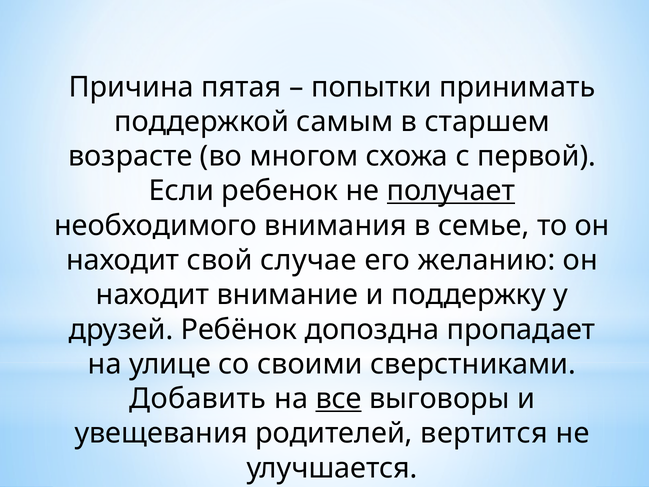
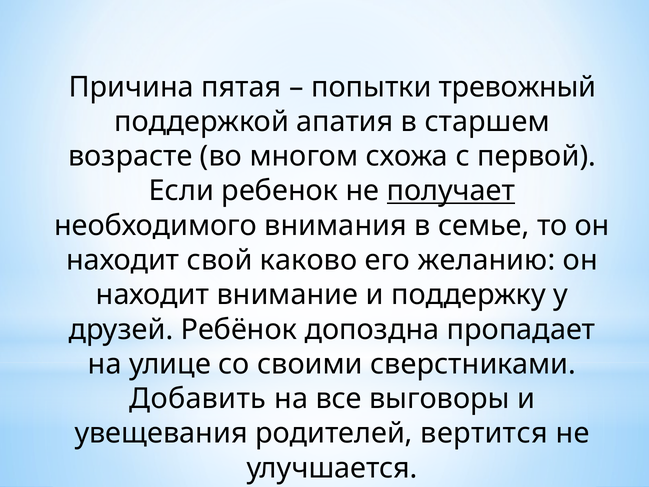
принимать: принимать -> тревожный
самым: самым -> апатия
случае: случае -> каково
все underline: present -> none
